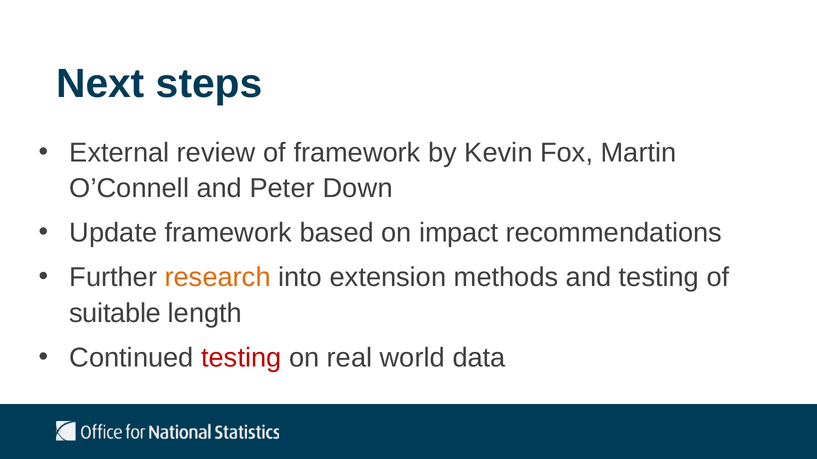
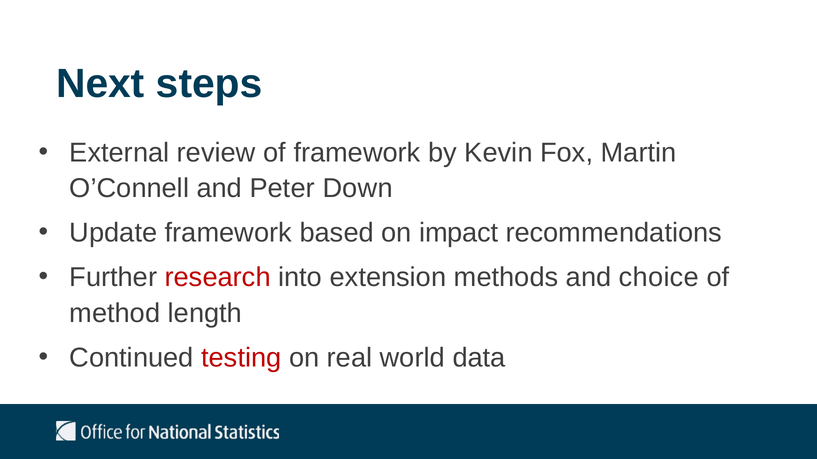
research colour: orange -> red
and testing: testing -> choice
suitable: suitable -> method
